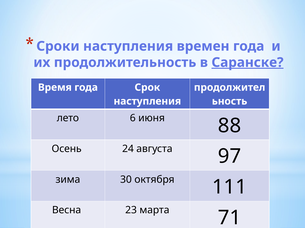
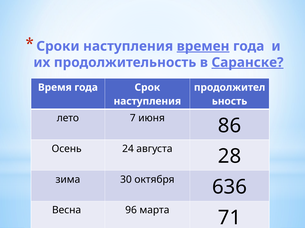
времен underline: none -> present
6: 6 -> 7
88: 88 -> 86
97: 97 -> 28
111: 111 -> 636
23: 23 -> 96
